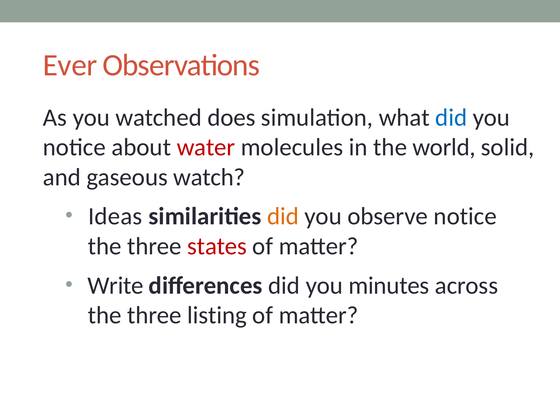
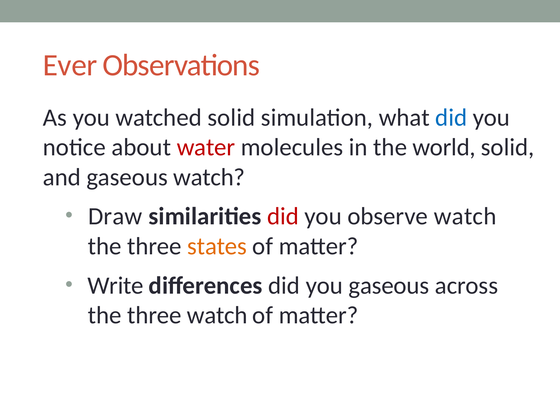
watched does: does -> solid
Ideas: Ideas -> Draw
did at (283, 216) colour: orange -> red
observe notice: notice -> watch
states colour: red -> orange
you minutes: minutes -> gaseous
three listing: listing -> watch
